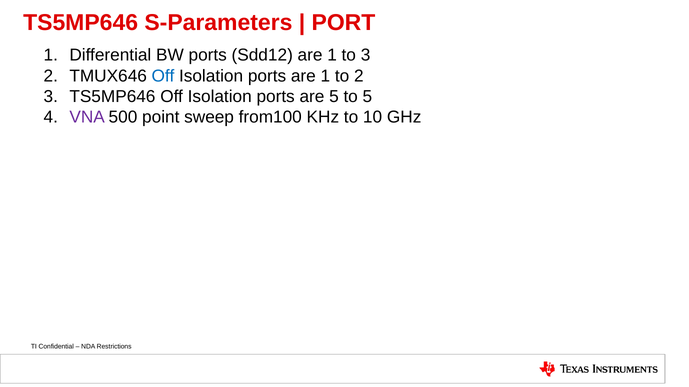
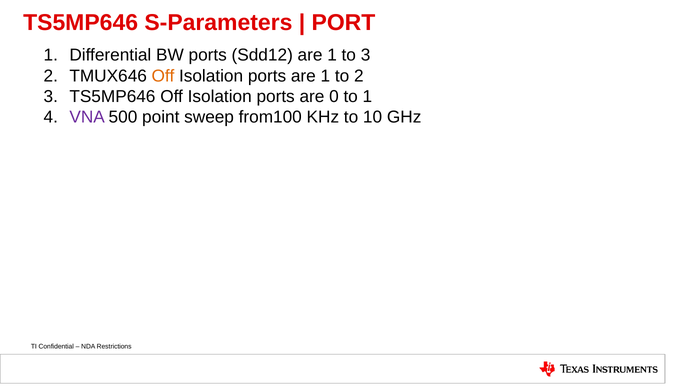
Off at (163, 76) colour: blue -> orange
are 5: 5 -> 0
to 5: 5 -> 1
